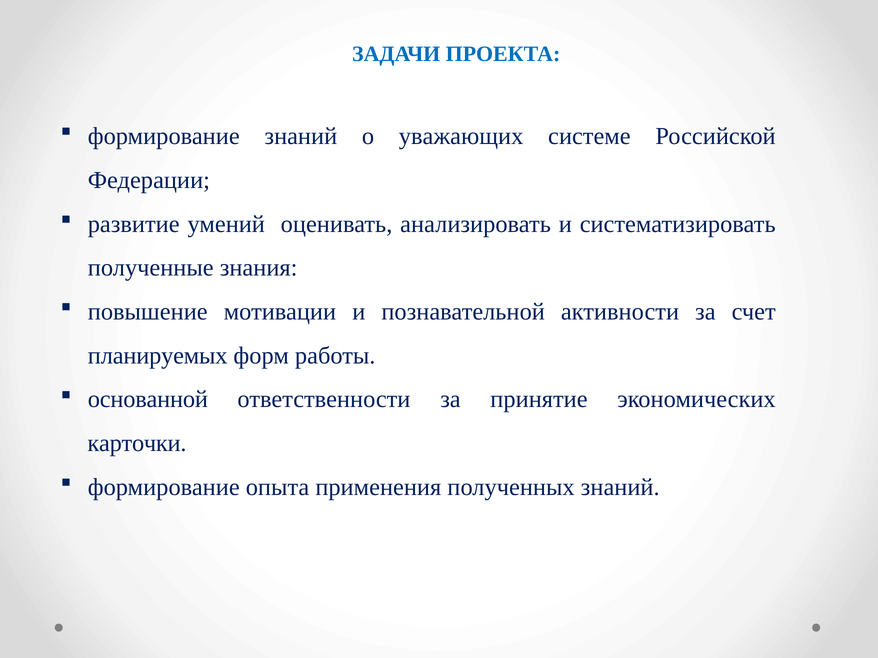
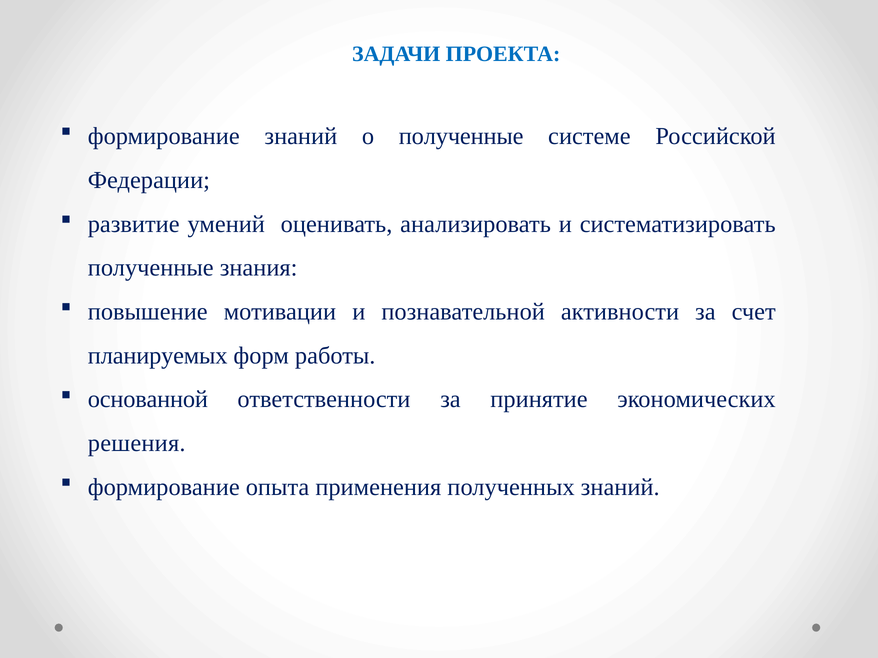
о уважающих: уважающих -> полученные
карточки: карточки -> решения
